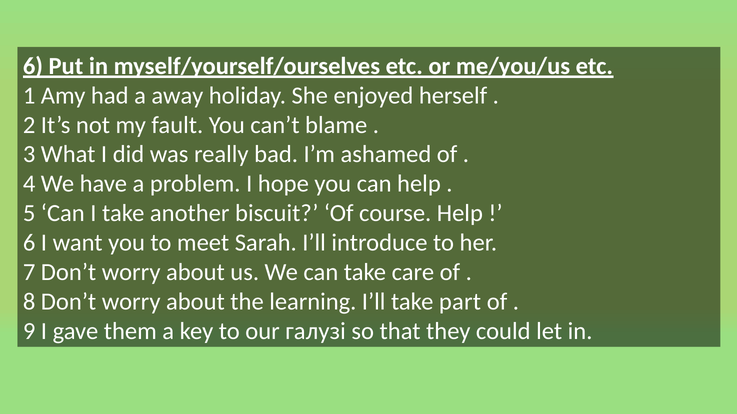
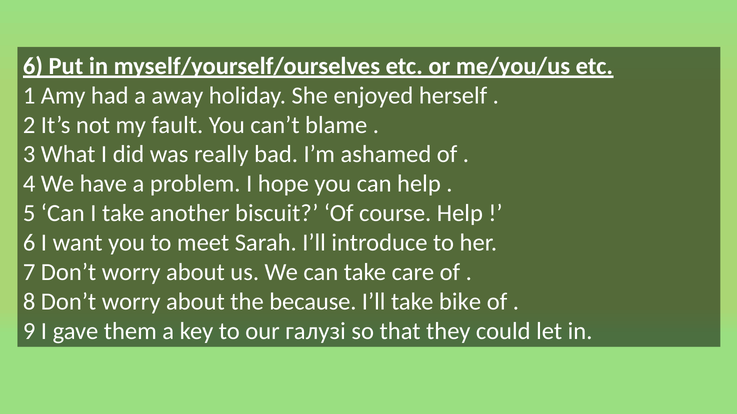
learning: learning -> because
part: part -> bike
